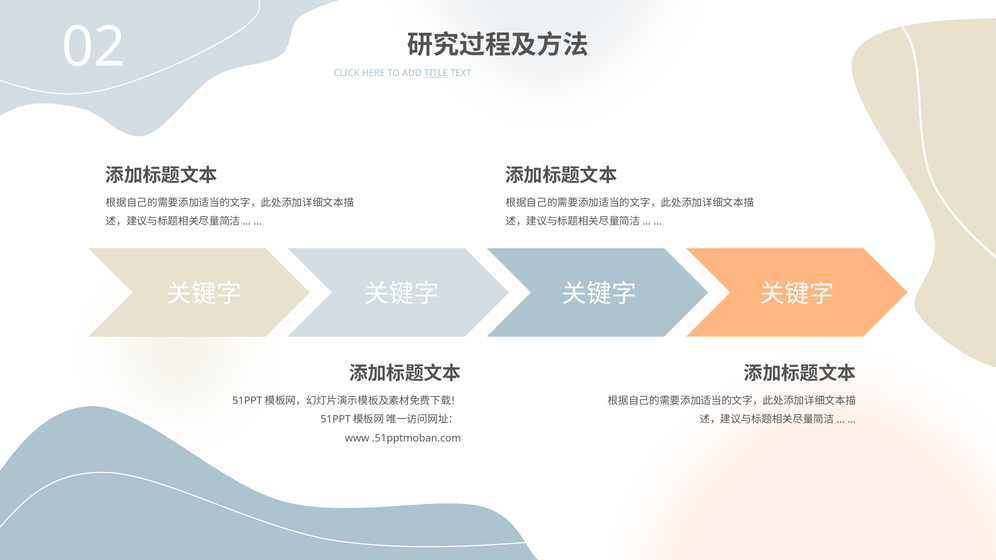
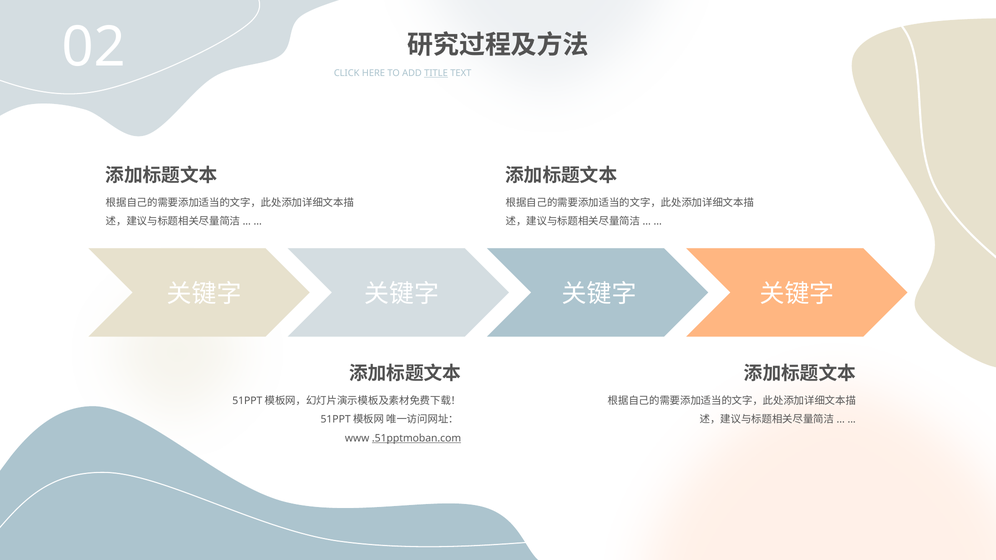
.51pptmoban.com underline: none -> present
